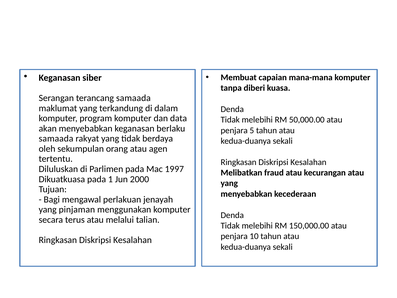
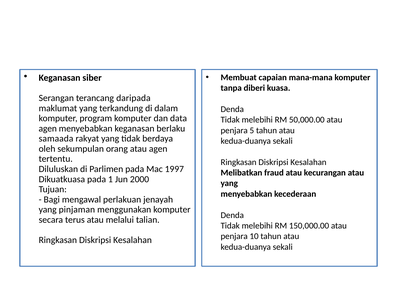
terancang samaada: samaada -> daripada
akan at (48, 128): akan -> agen
